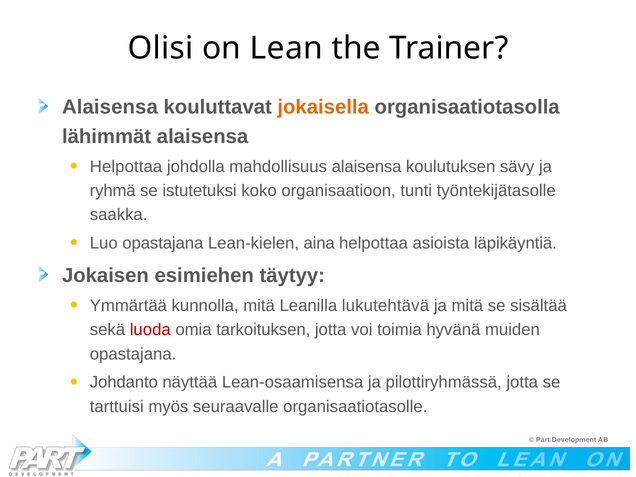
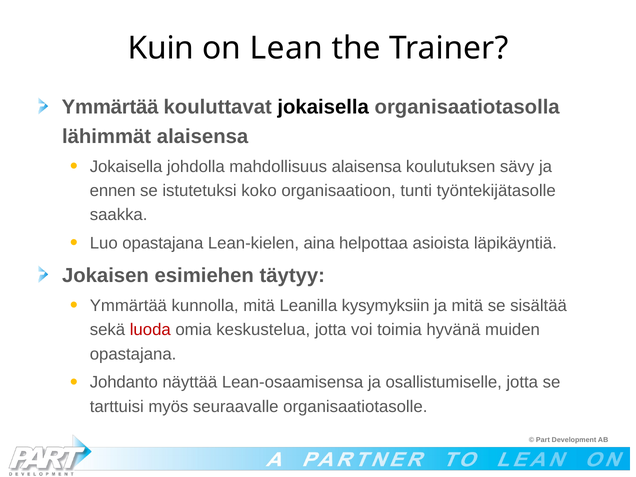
Olisi: Olisi -> Kuin
Alaisensa at (110, 107): Alaisensa -> Ymmärtää
jokaisella at (323, 107) colour: orange -> black
Helpottaa at (126, 167): Helpottaa -> Jokaisella
ryhmä: ryhmä -> ennen
lukutehtävä: lukutehtävä -> kysymyksiin
tarkoituksen: tarkoituksen -> keskustelua
pilottiryhmässä: pilottiryhmässä -> osallistumiselle
